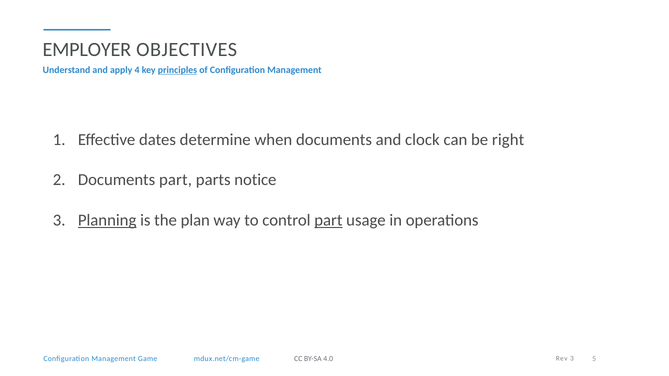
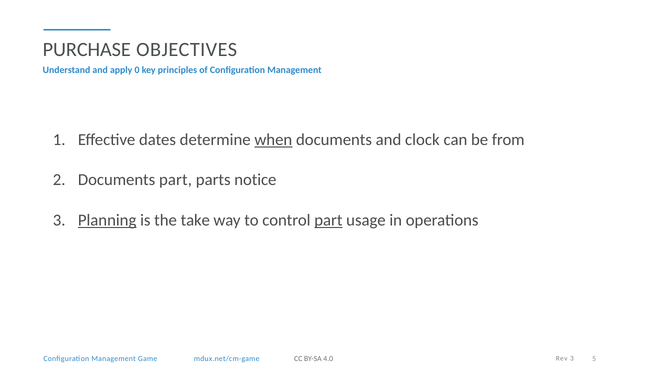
EMPLOYER: EMPLOYER -> PURCHASE
4: 4 -> 0
principles underline: present -> none
when underline: none -> present
right: right -> from
plan: plan -> take
